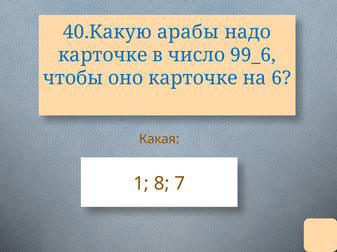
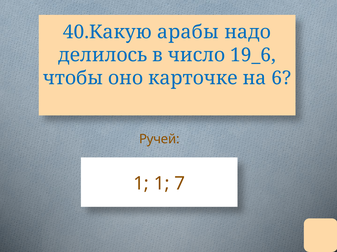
карточке at (103, 55): карточке -> делилось
99_6: 99_6 -> 19_6
Какая: Какая -> Ручей
1 8: 8 -> 1
